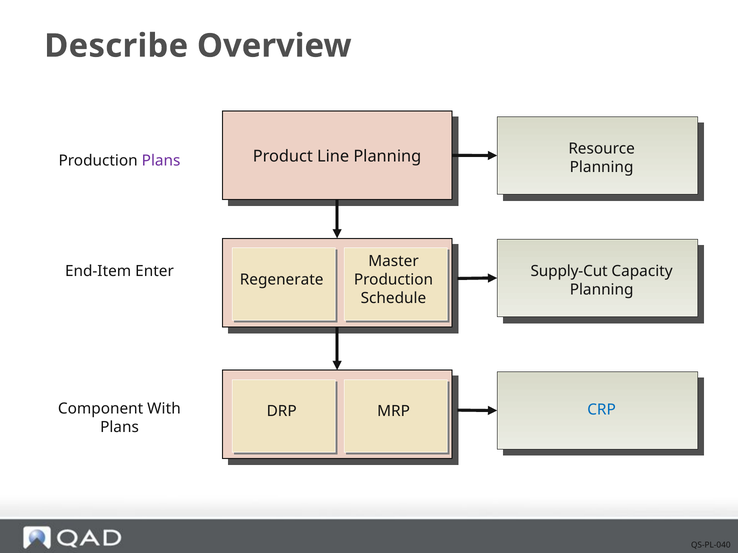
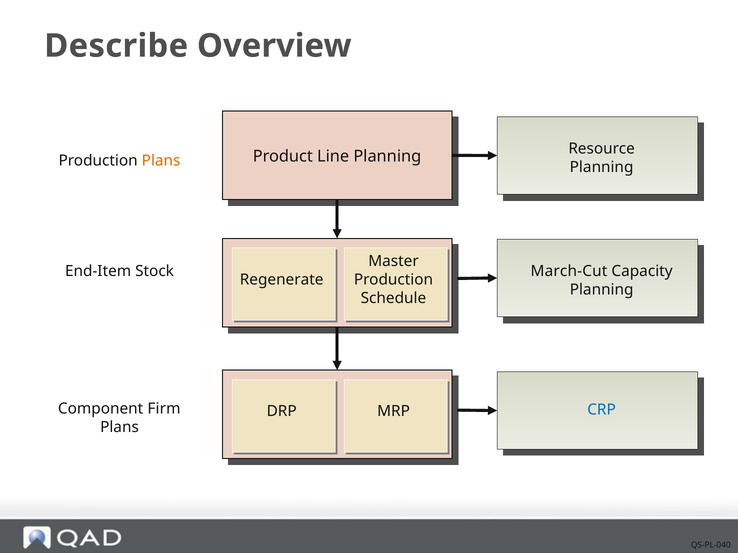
Plans at (161, 161) colour: purple -> orange
Enter: Enter -> Stock
Supply-Cut: Supply-Cut -> March-Cut
With: With -> Firm
